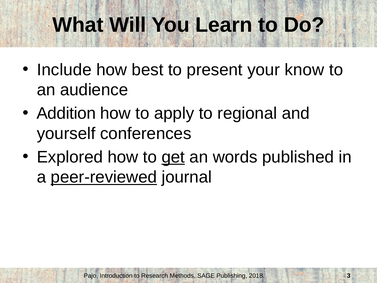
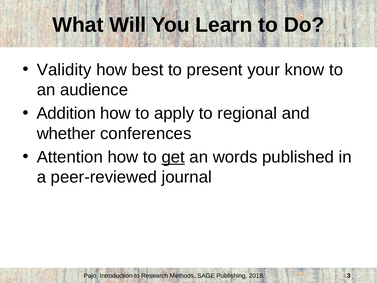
Include: Include -> Validity
yourself: yourself -> whether
Explored: Explored -> Attention
peer-reviewed underline: present -> none
